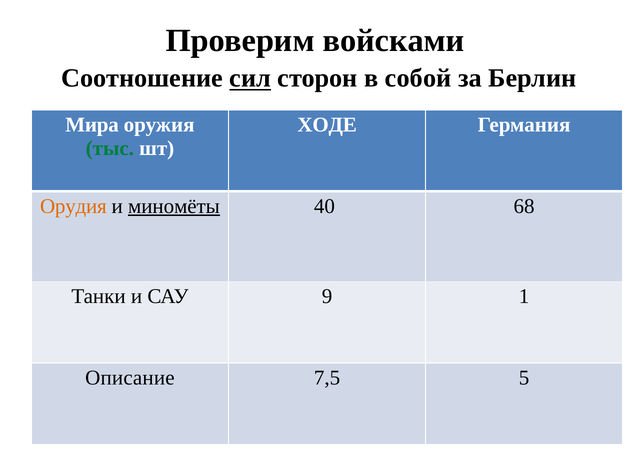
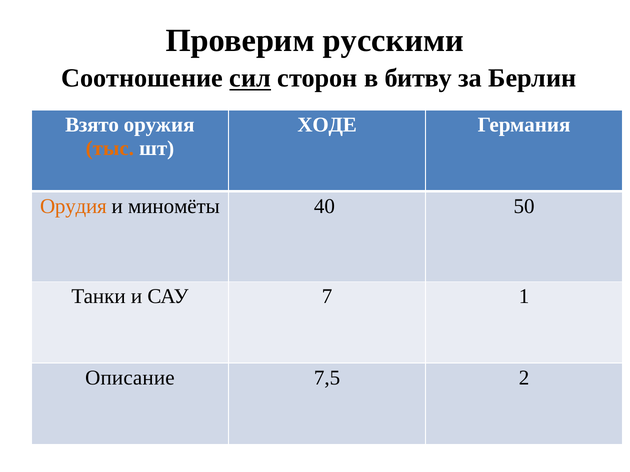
войсками: войсками -> русскими
собой: собой -> битву
Мира: Мира -> Взято
тыс colour: green -> orange
миномёты underline: present -> none
68: 68 -> 50
9: 9 -> 7
5: 5 -> 2
